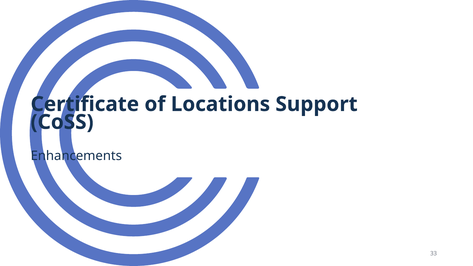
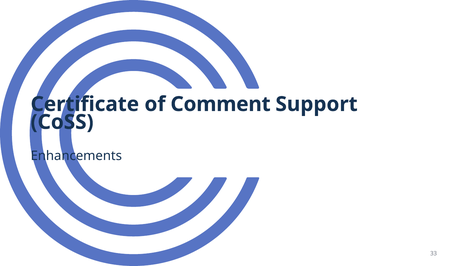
Locations: Locations -> Comment
